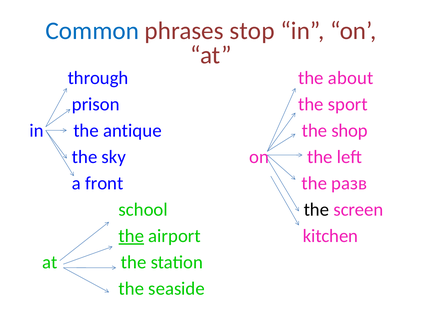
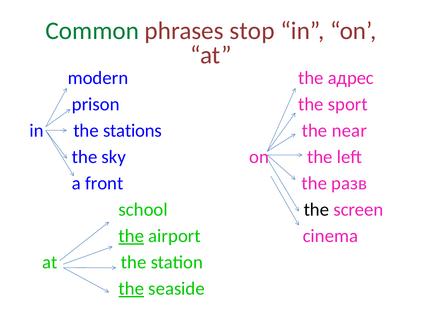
Common colour: blue -> green
through: through -> modern
about: about -> адрес
antique: antique -> stations
shop: shop -> near
kitchen: kitchen -> cinema
the at (131, 288) underline: none -> present
